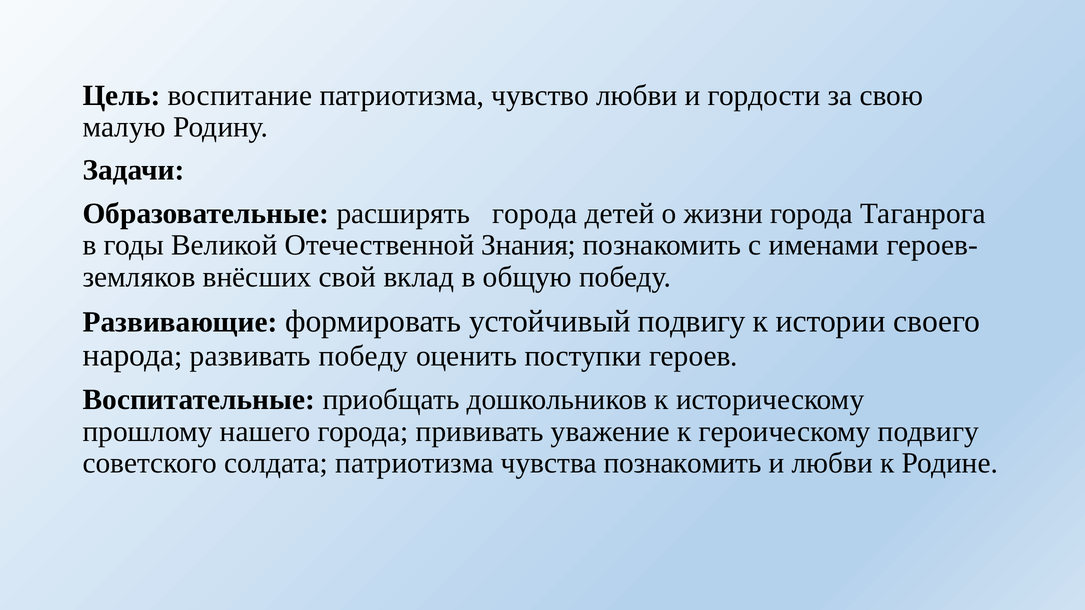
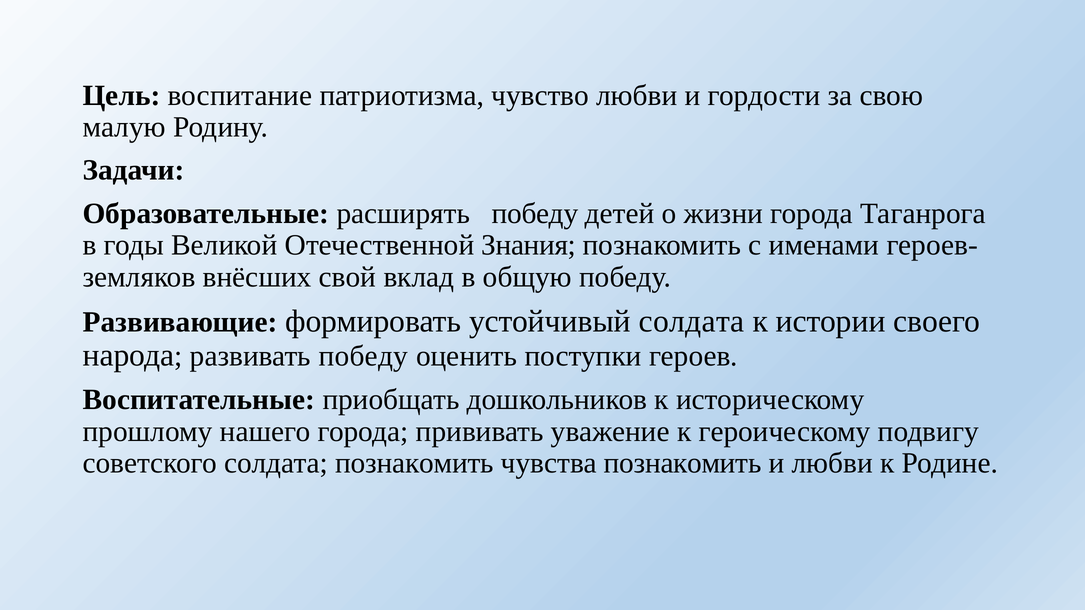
расширять города: города -> победу
устойчивый подвигу: подвигу -> солдата
солдата патриотизма: патриотизма -> познакомить
